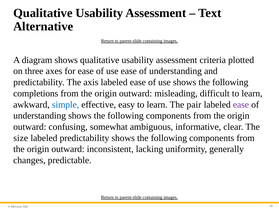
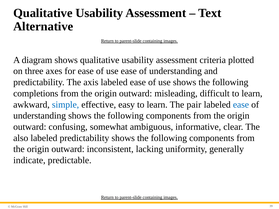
ease at (241, 105) colour: purple -> blue
size: size -> also
changes: changes -> indicate
